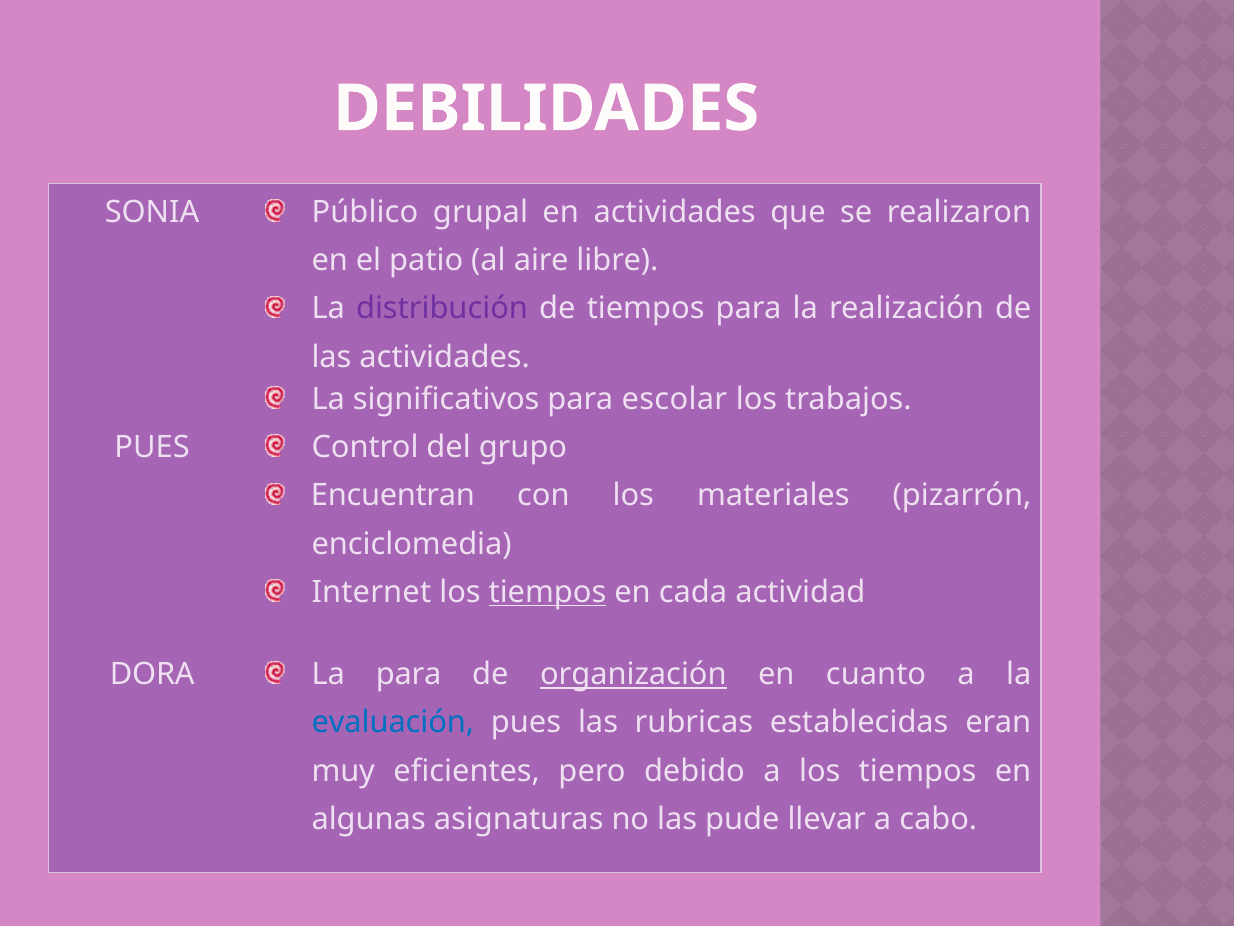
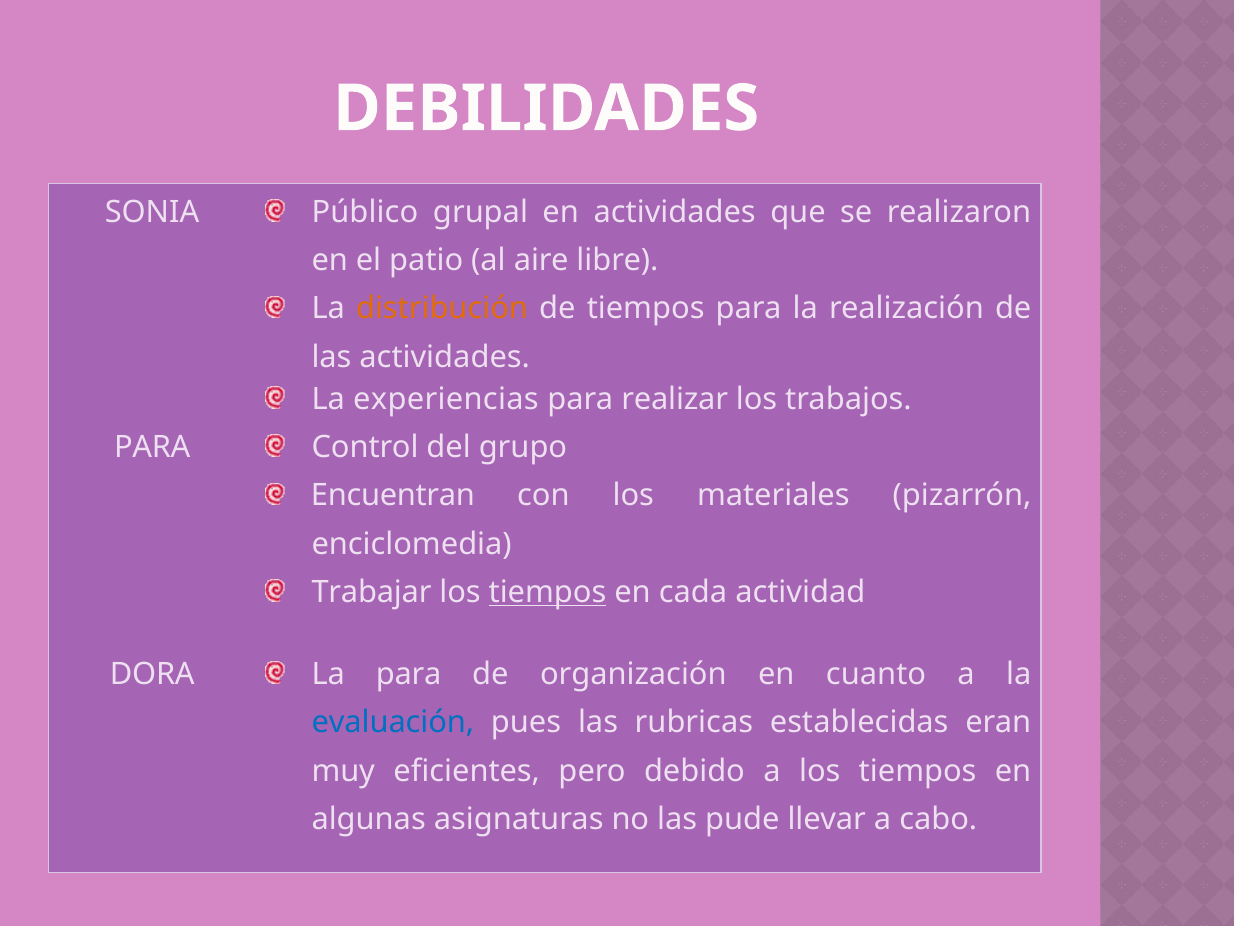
distribución colour: purple -> orange
significativos: significativos -> experiencias
escolar: escolar -> realizar
PUES at (152, 447): PUES -> PARA
Internet: Internet -> Trabajar
organización underline: present -> none
